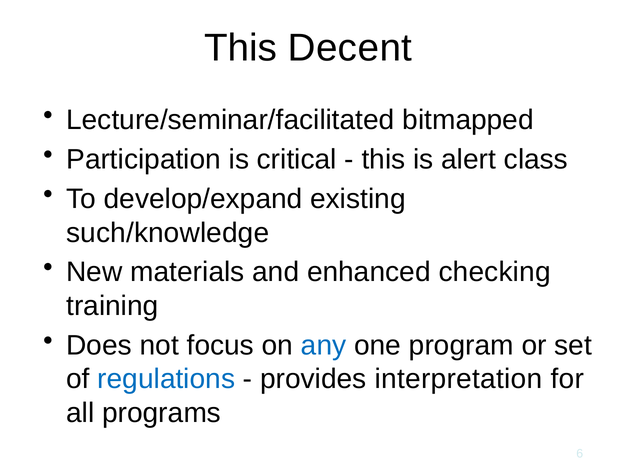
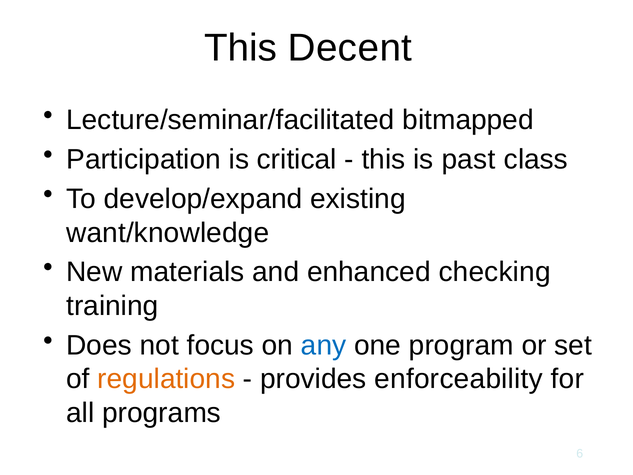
alert: alert -> past
such/knowledge: such/knowledge -> want/knowledge
regulations colour: blue -> orange
interpretation: interpretation -> enforceability
